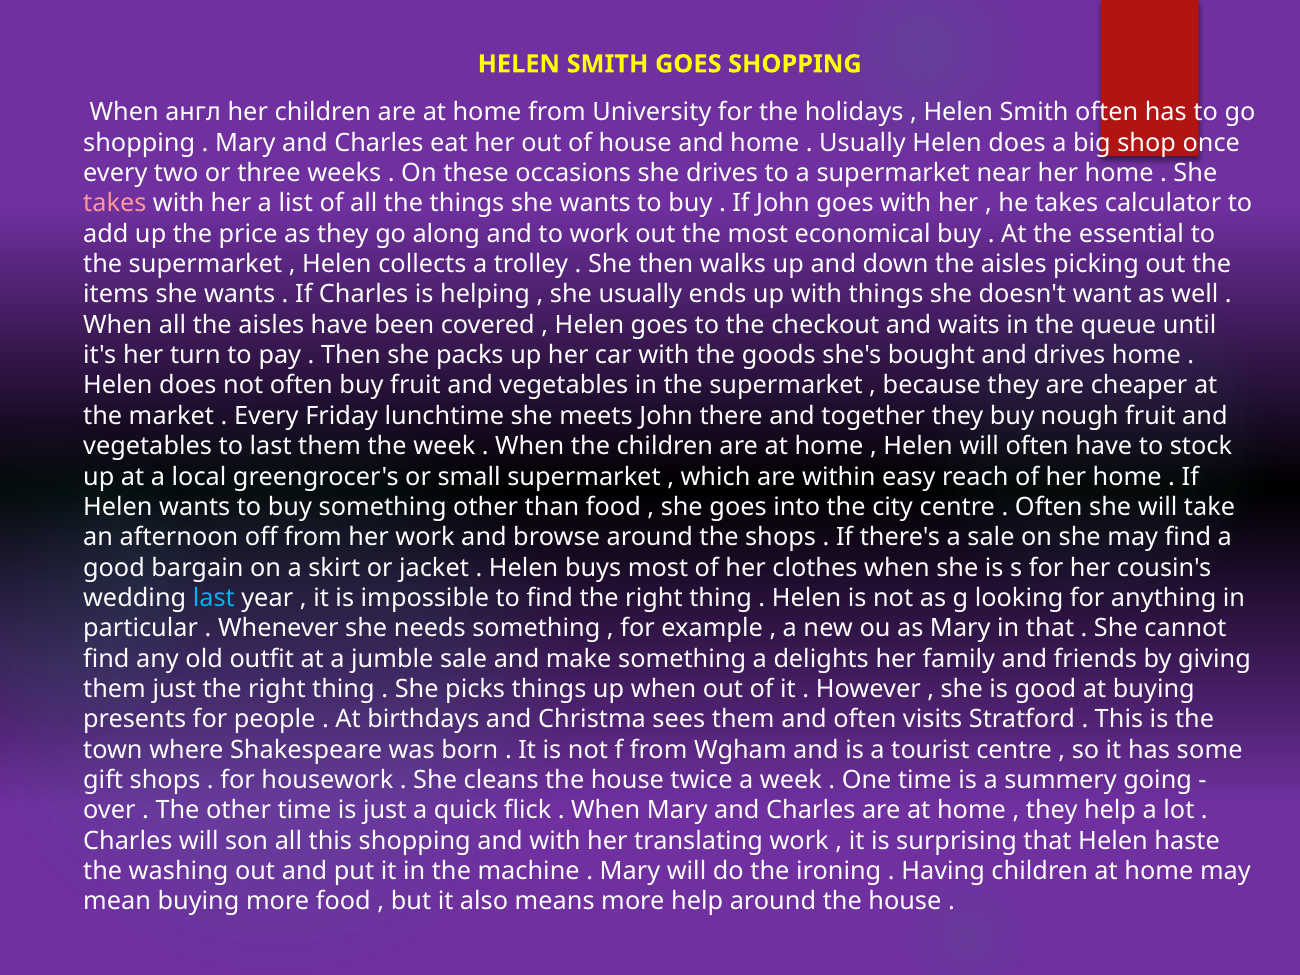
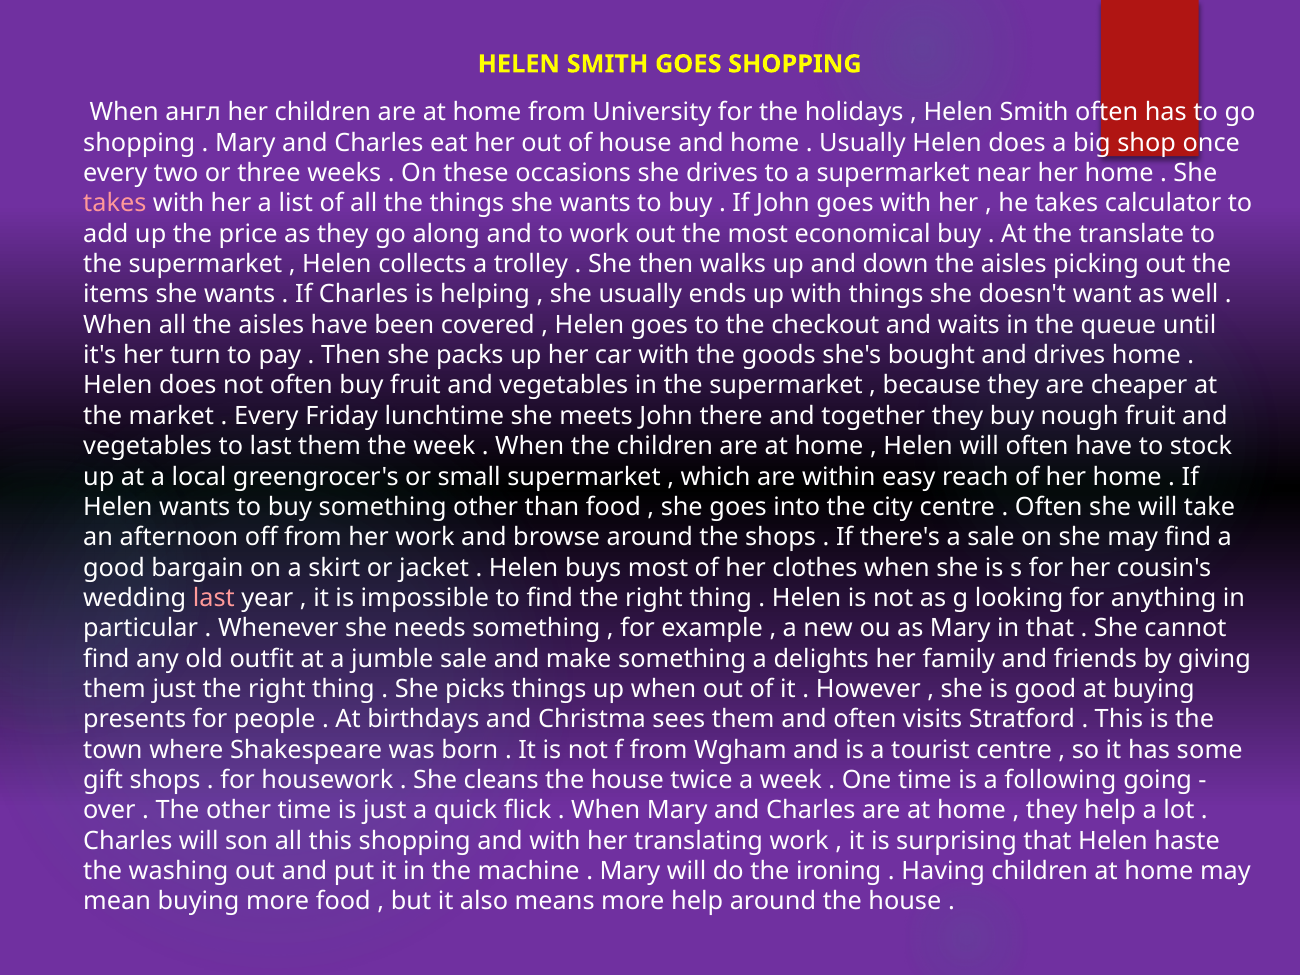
essential: essential -> translate
last at (214, 598) colour: light blue -> pink
summery: summery -> following
